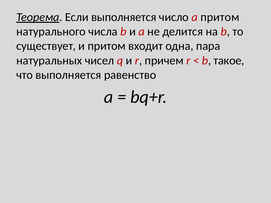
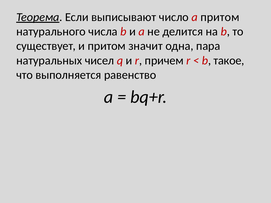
Если выполняется: выполняется -> выписывают
входит: входит -> значит
